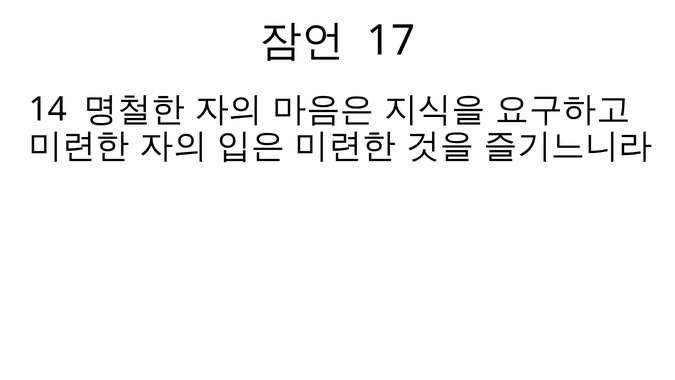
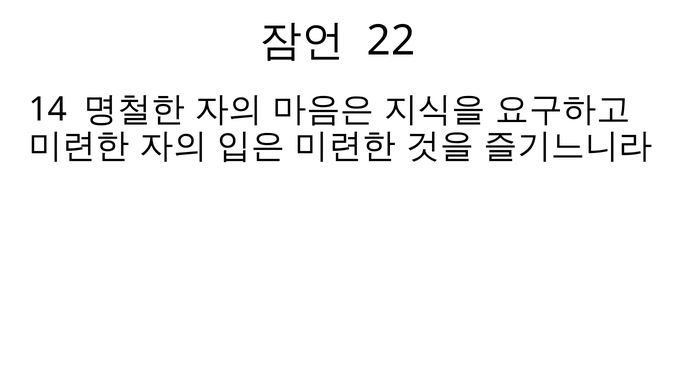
17: 17 -> 22
